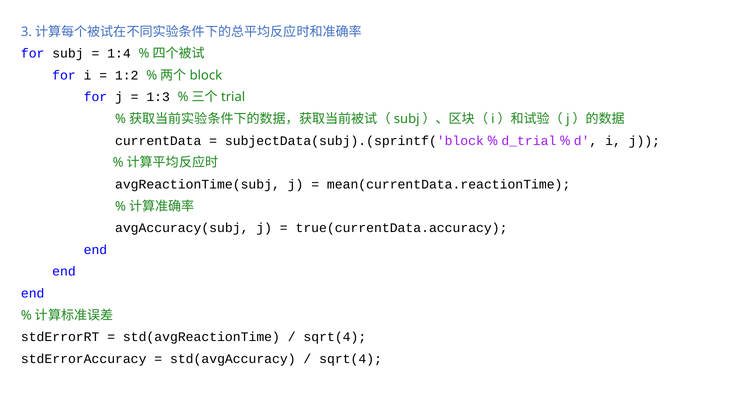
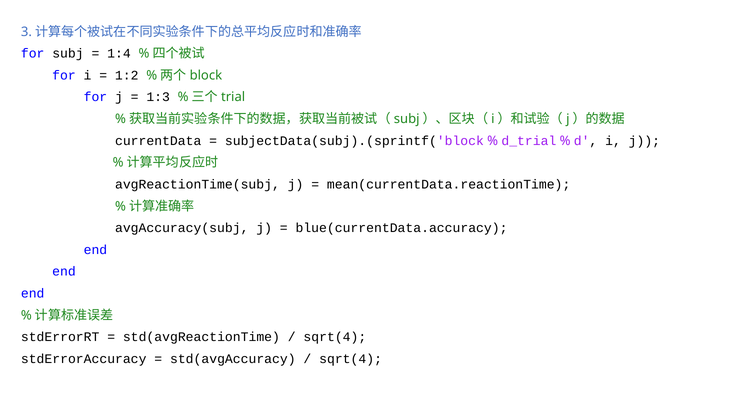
true(currentData.accuracy: true(currentData.accuracy -> blue(currentData.accuracy
